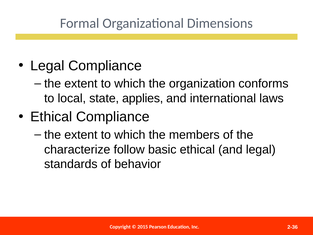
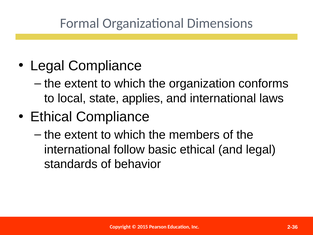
characterize at (77, 149): characterize -> international
